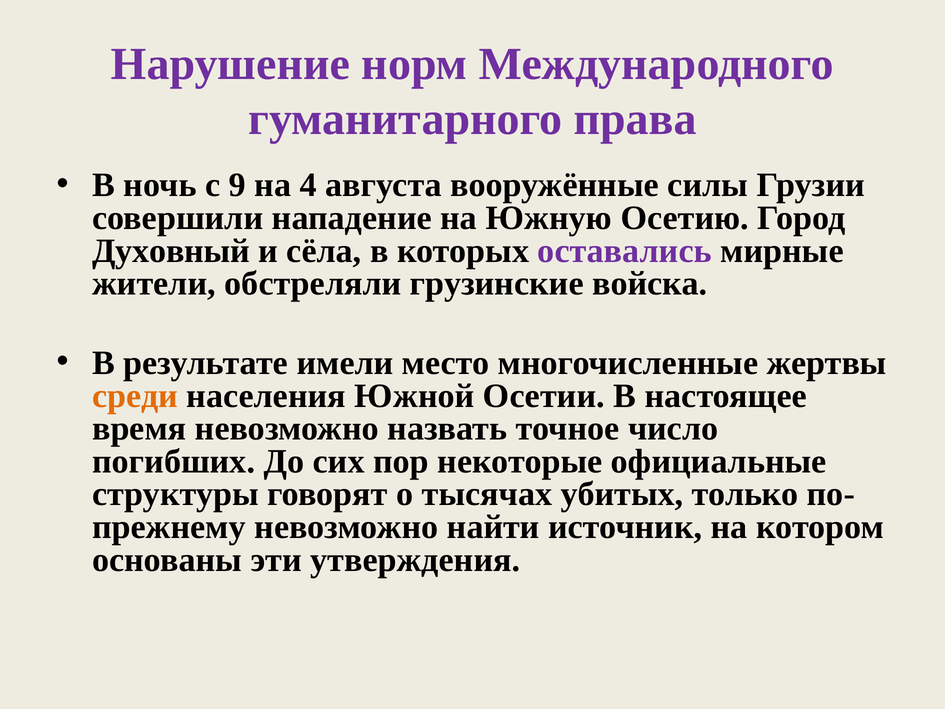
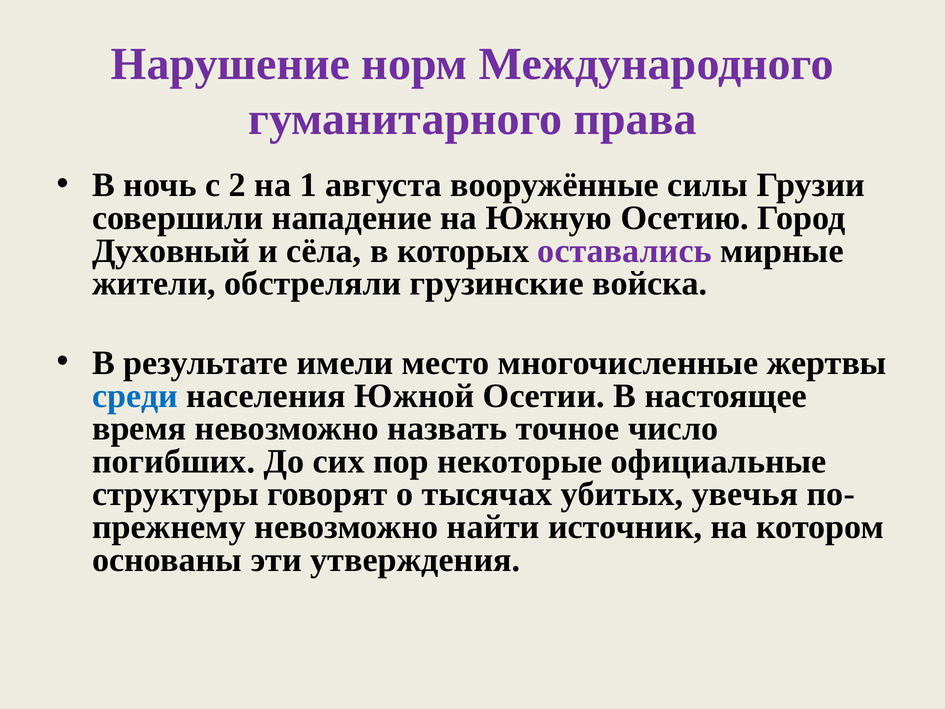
9: 9 -> 2
4: 4 -> 1
среди colour: orange -> blue
только: только -> увечья
